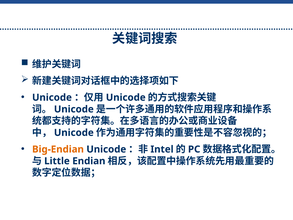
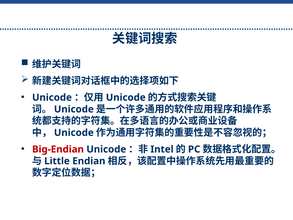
Big-Endian colour: orange -> red
